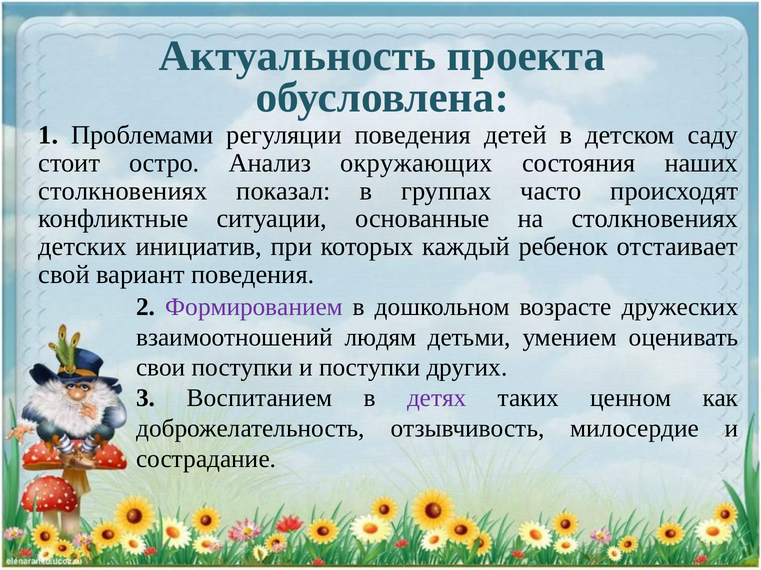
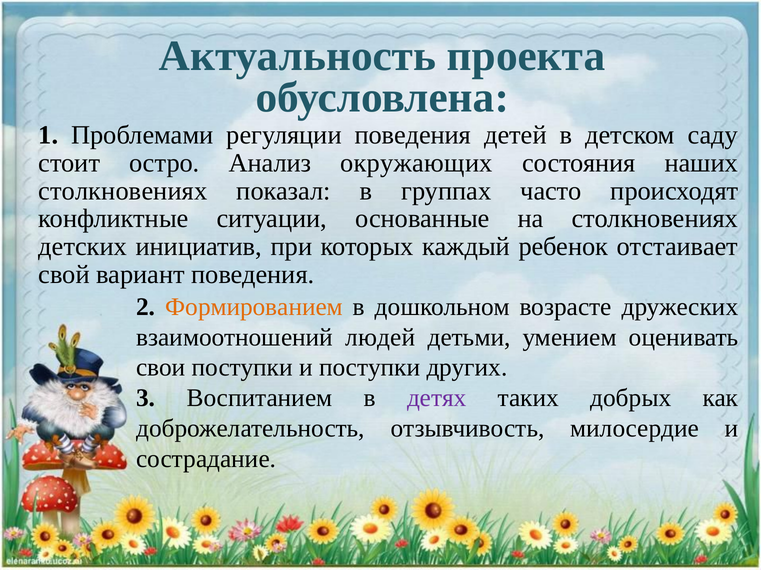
Формированием colour: purple -> orange
людям: людям -> людей
ценном: ценном -> добрых
